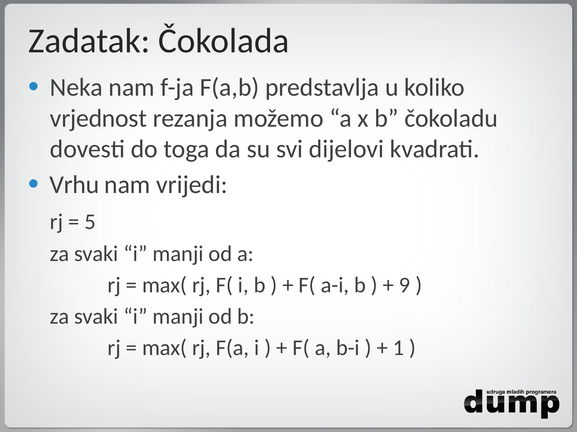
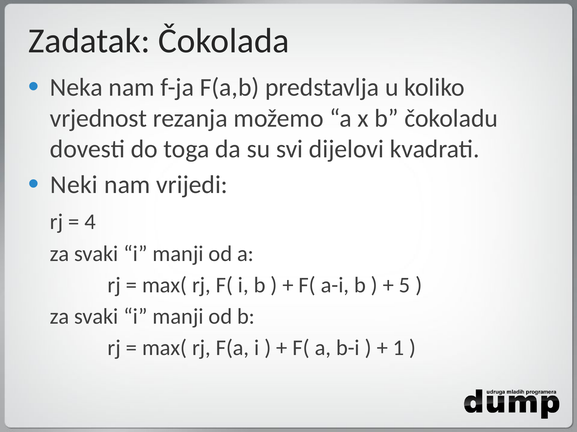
Vrhu: Vrhu -> Neki
5: 5 -> 4
9: 9 -> 5
